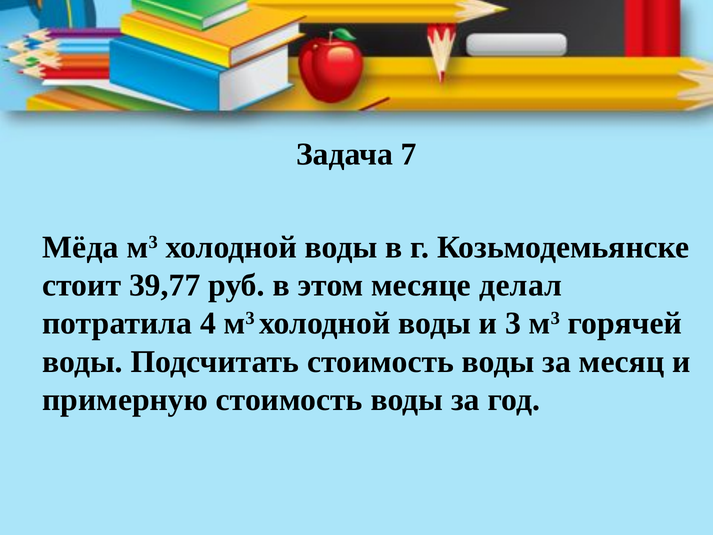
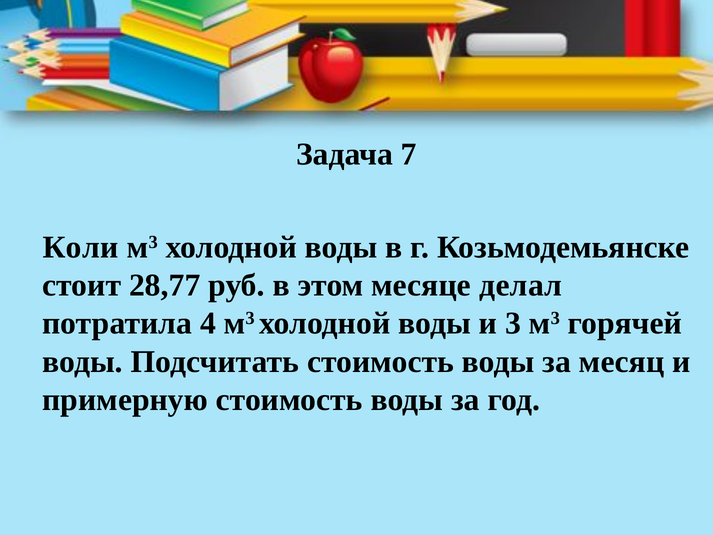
Мёда: Мёда -> Коли
39,77: 39,77 -> 28,77
